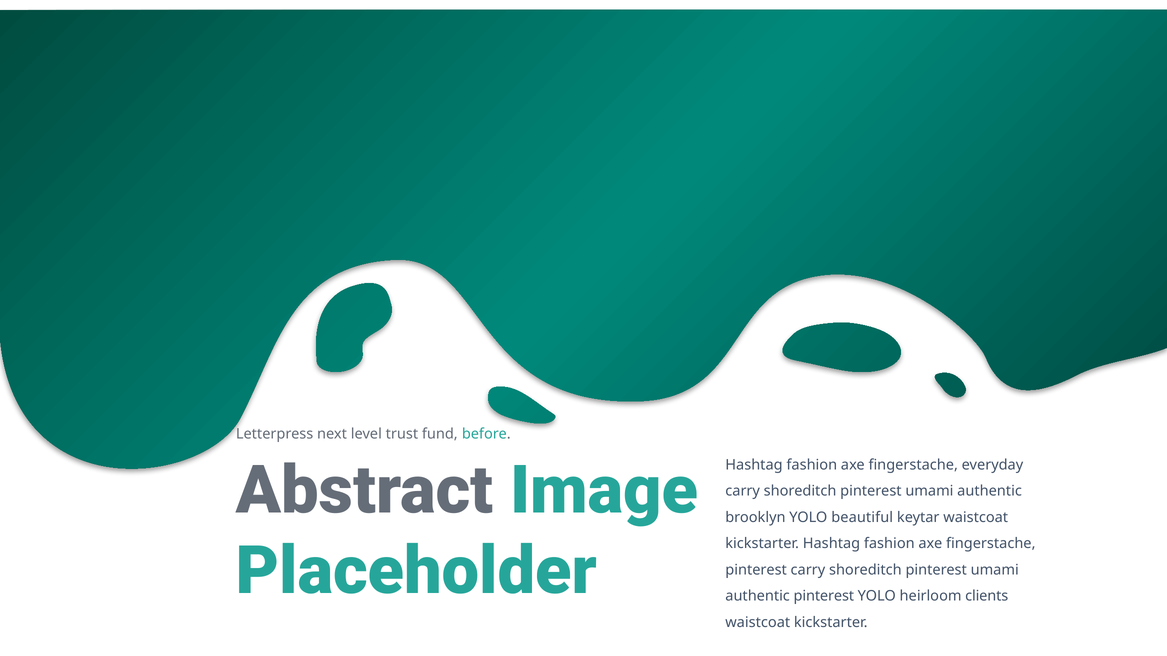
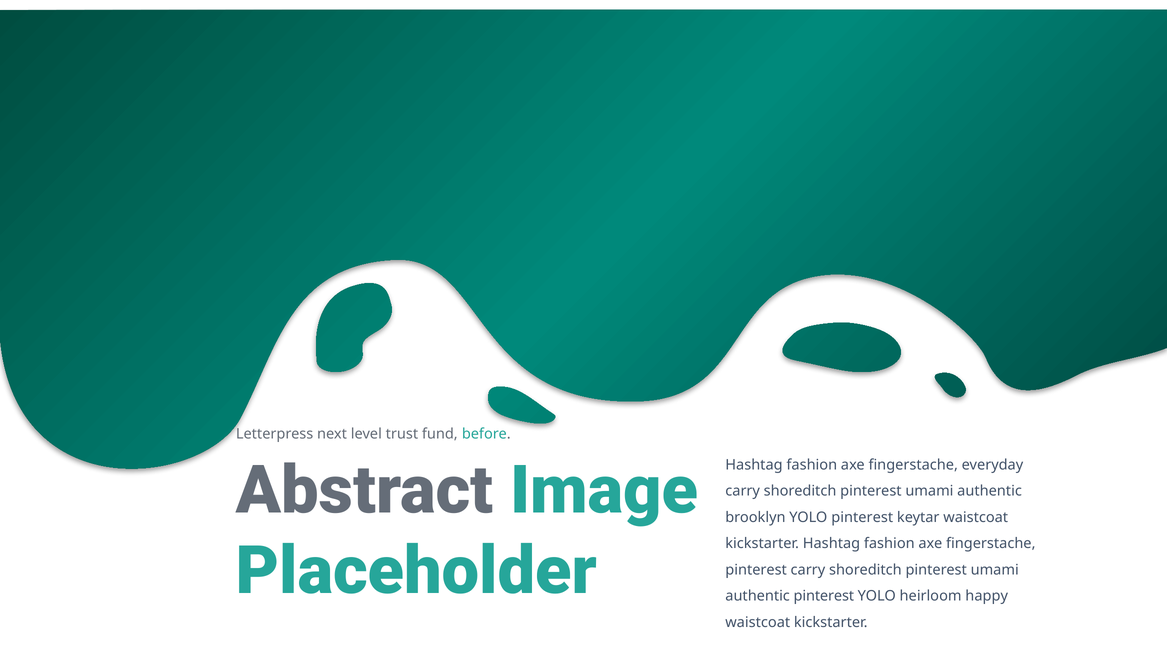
YOLO beautiful: beautiful -> pinterest
clients: clients -> happy
